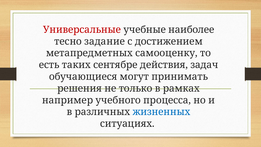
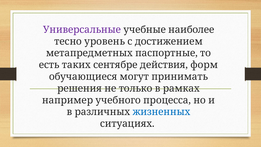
Универсальные colour: red -> purple
задание: задание -> уровень
самооценку: самооценку -> паспортные
задач: задач -> форм
